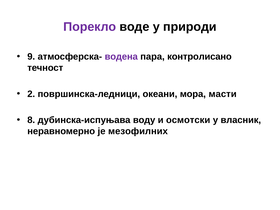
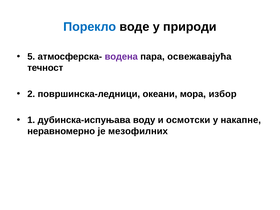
Порекло colour: purple -> blue
9: 9 -> 5
контролисано: контролисано -> освежавајућа
масти: масти -> избор
8: 8 -> 1
власник: власник -> накапне
